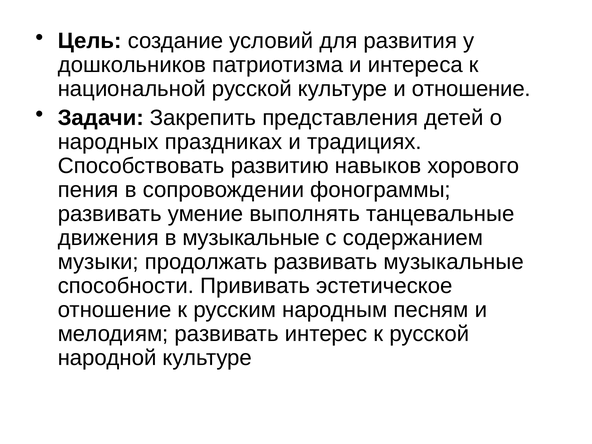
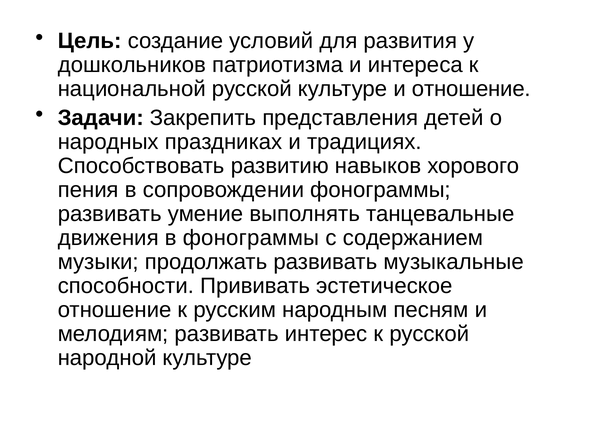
в музыкальные: музыкальные -> фонограммы
